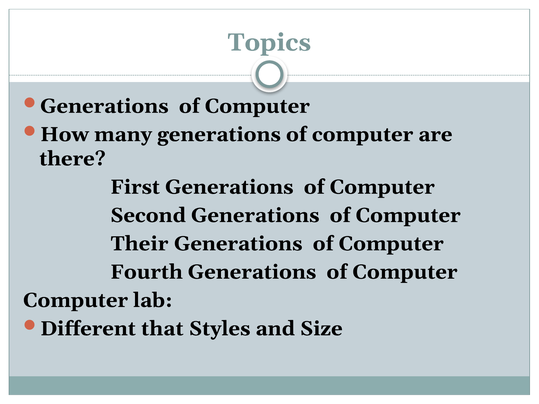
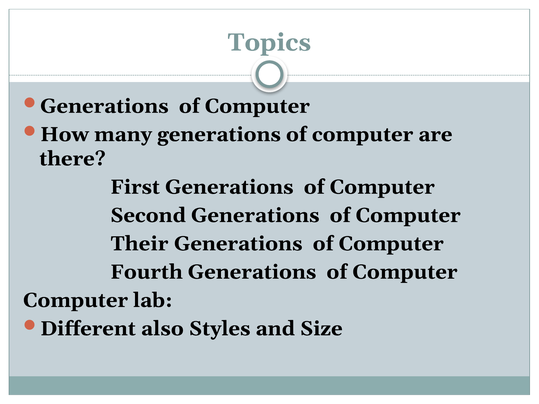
that: that -> also
